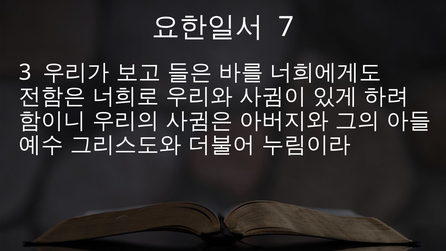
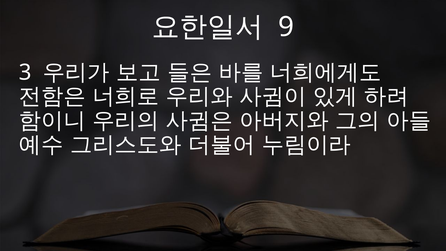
7: 7 -> 9
